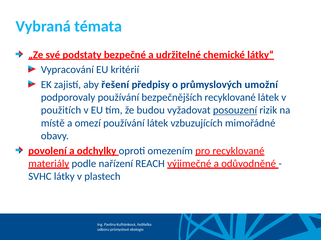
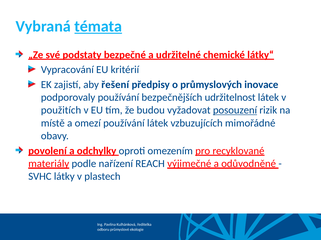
témata underline: none -> present
umožní: umožní -> inovace
bezpečnějších recyklované: recyklované -> udržitelnost
